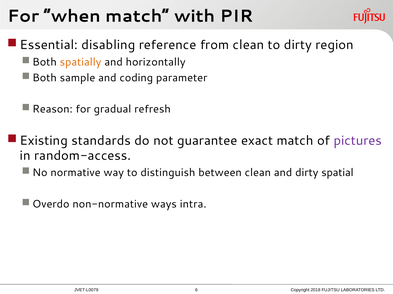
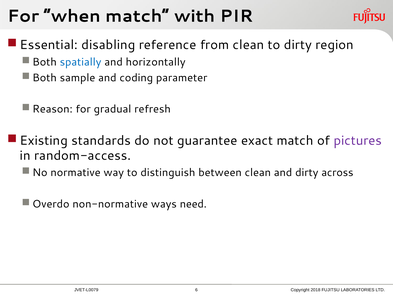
spatially colour: orange -> blue
spatial: spatial -> across
intra: intra -> need
